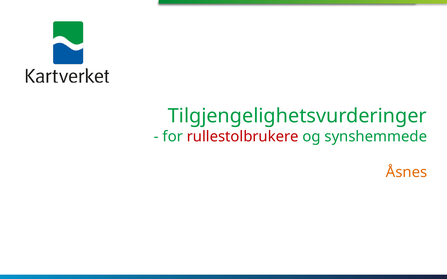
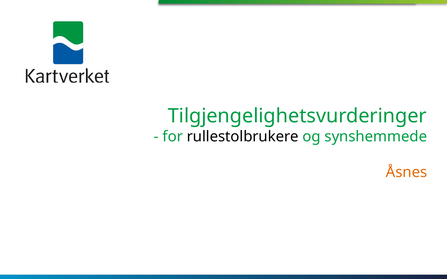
rullestolbrukere colour: red -> black
